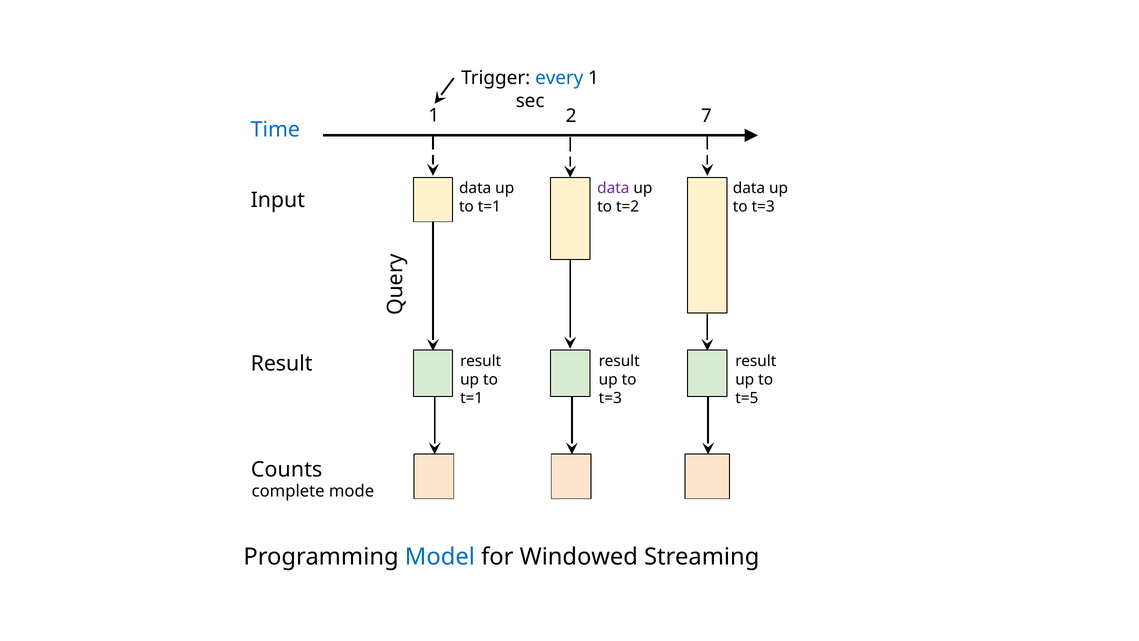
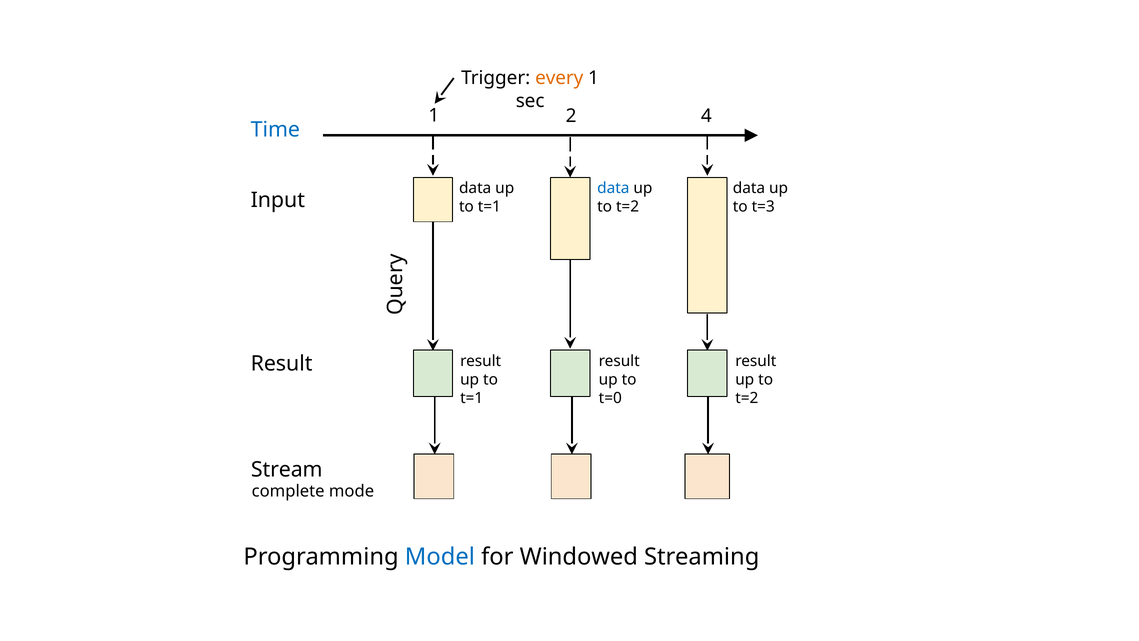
every colour: blue -> orange
7: 7 -> 4
data at (613, 188) colour: purple -> blue
t=3 at (610, 398): t=3 -> t=0
t=5 at (747, 398): t=5 -> t=2
Counts: Counts -> Stream
